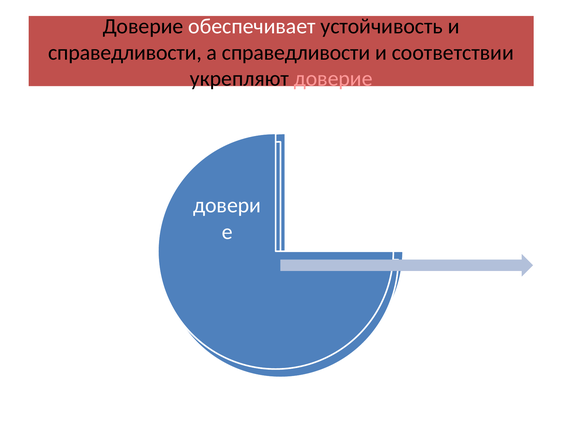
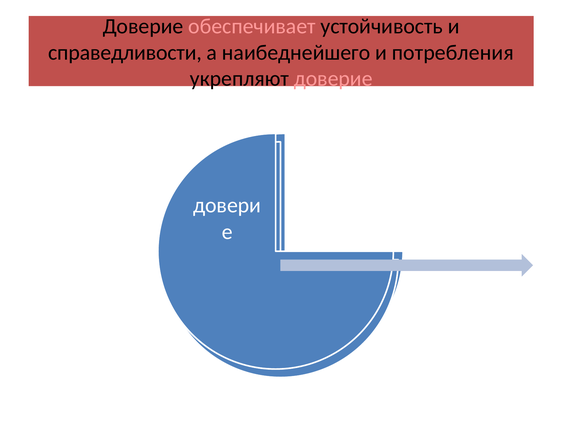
обеспечивает colour: white -> pink
а справедливости: справедливости -> наибеднейшего
соответствии: соответствии -> потребления
